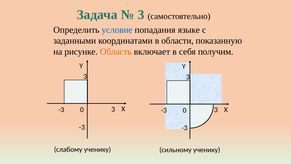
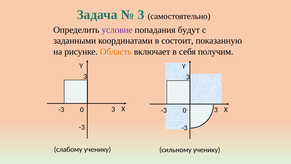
условие colour: blue -> purple
языке: языке -> будут
области: области -> состоит
